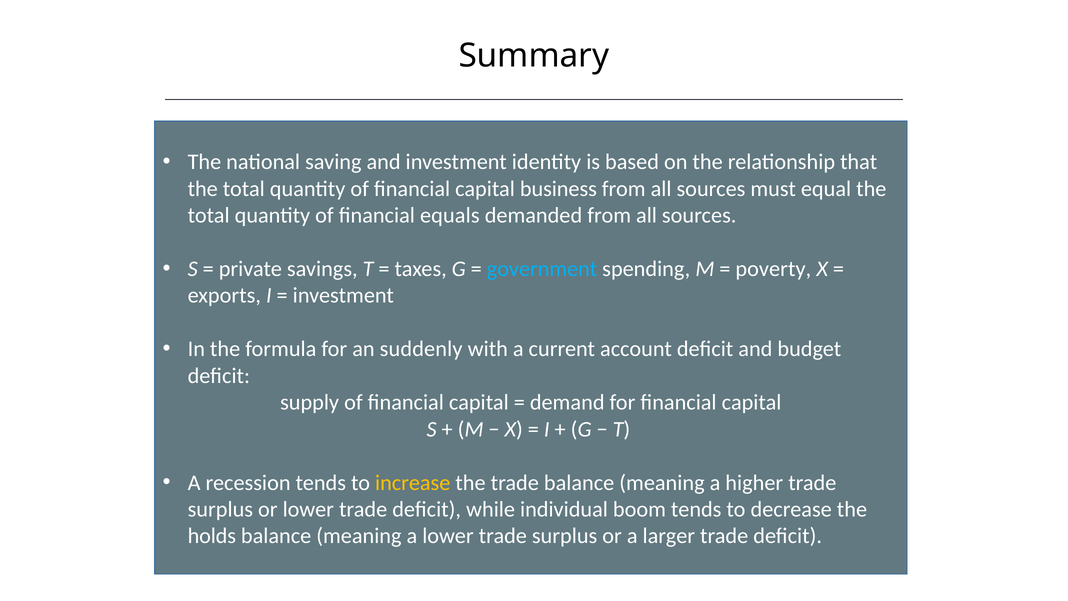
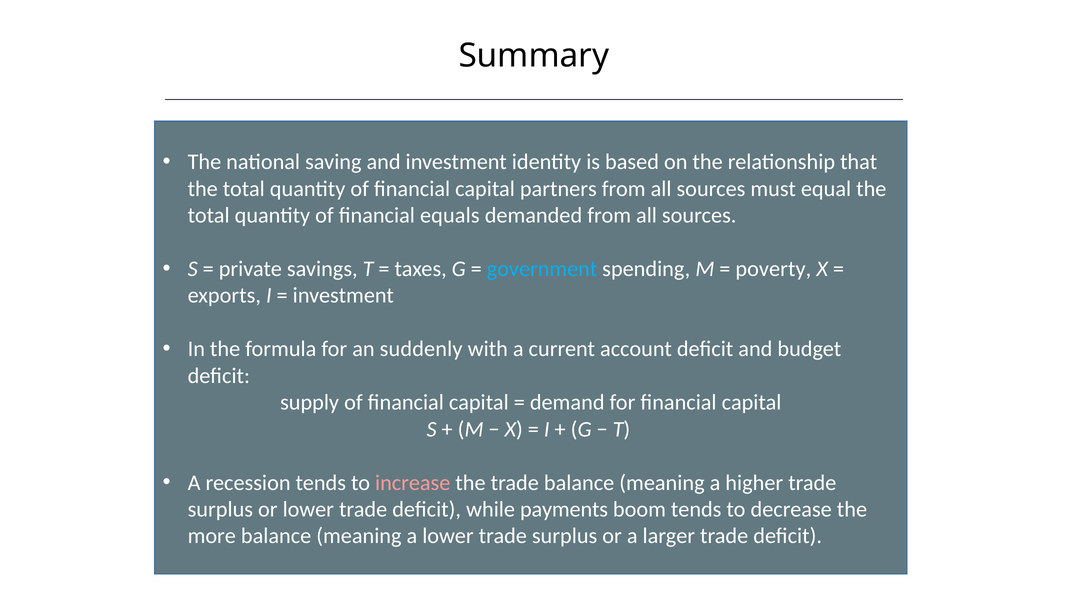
business: business -> partners
increase colour: yellow -> pink
individual: individual -> payments
holds: holds -> more
